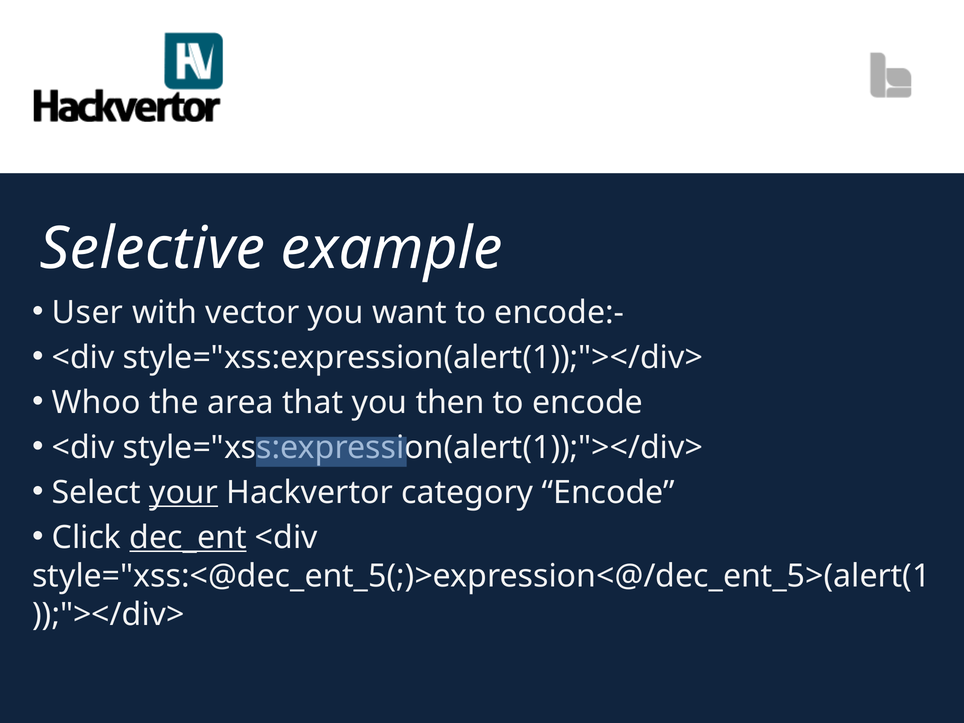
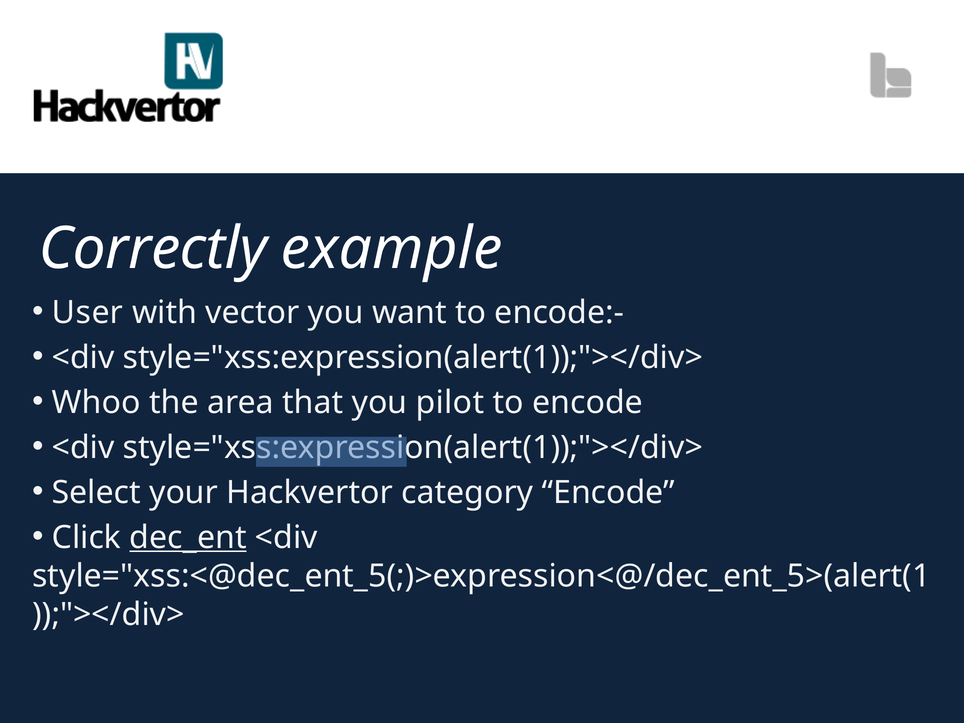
Selective: Selective -> Correctly
then: then -> pilot
your underline: present -> none
